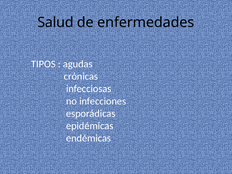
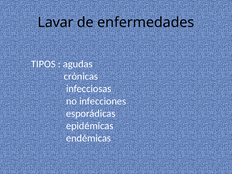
Salud: Salud -> Lavar
